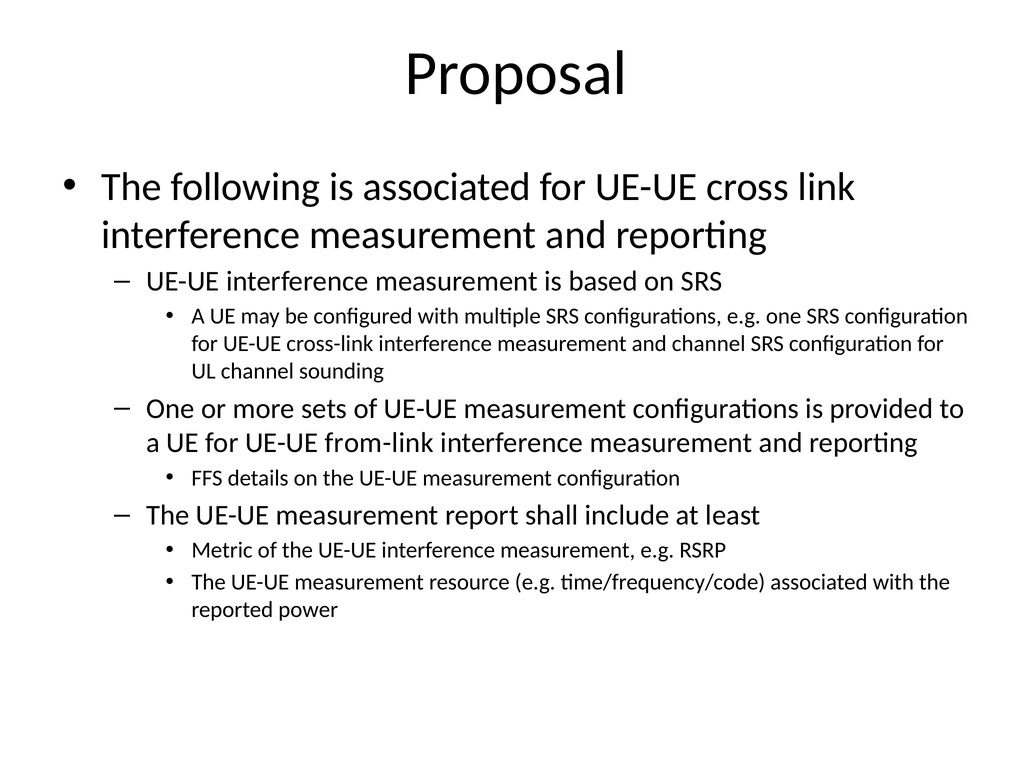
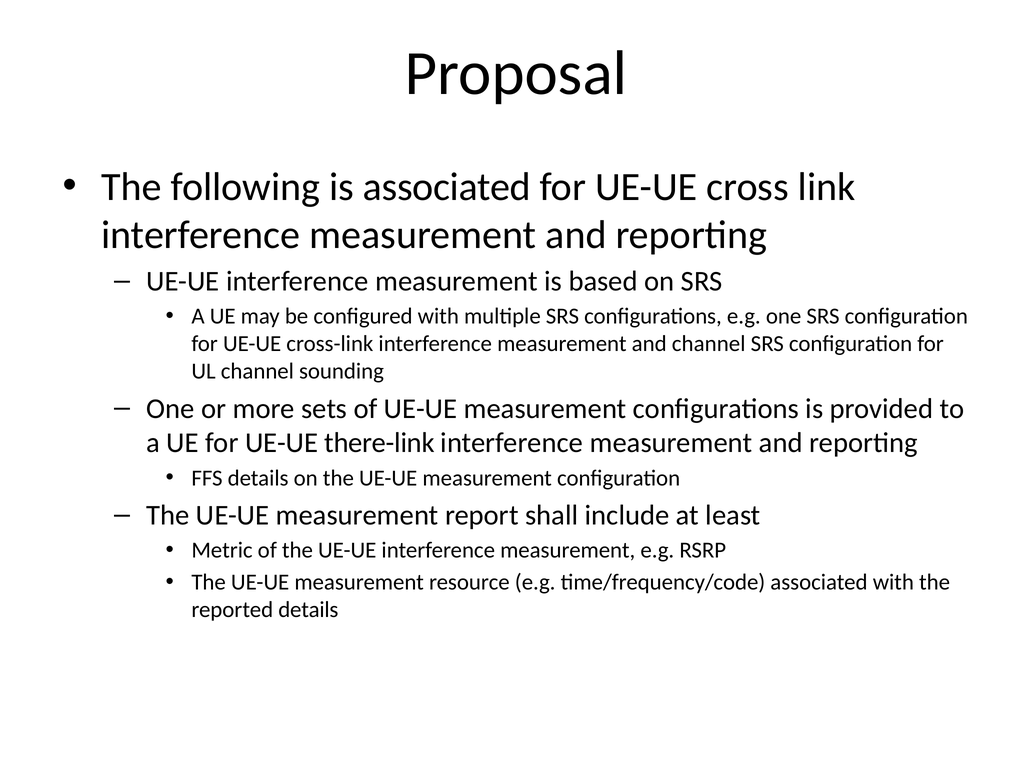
from-link: from-link -> there-link
reported power: power -> details
